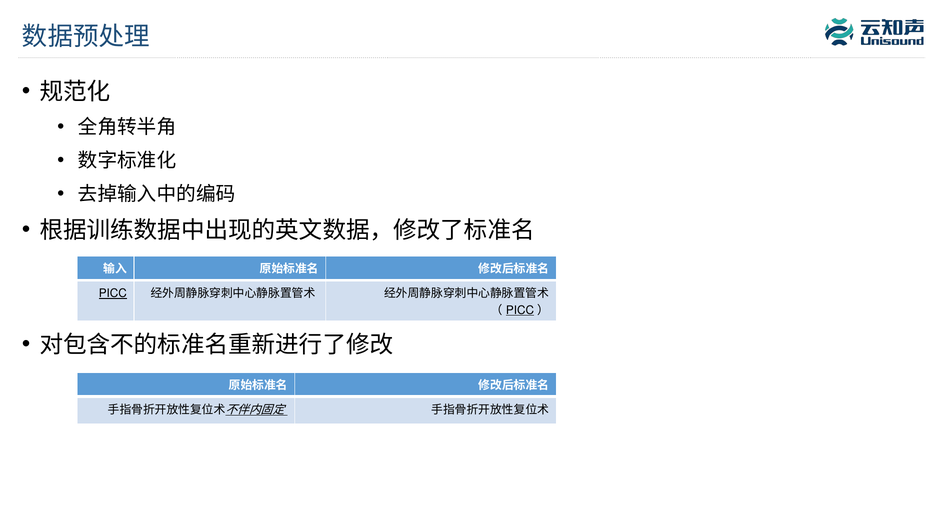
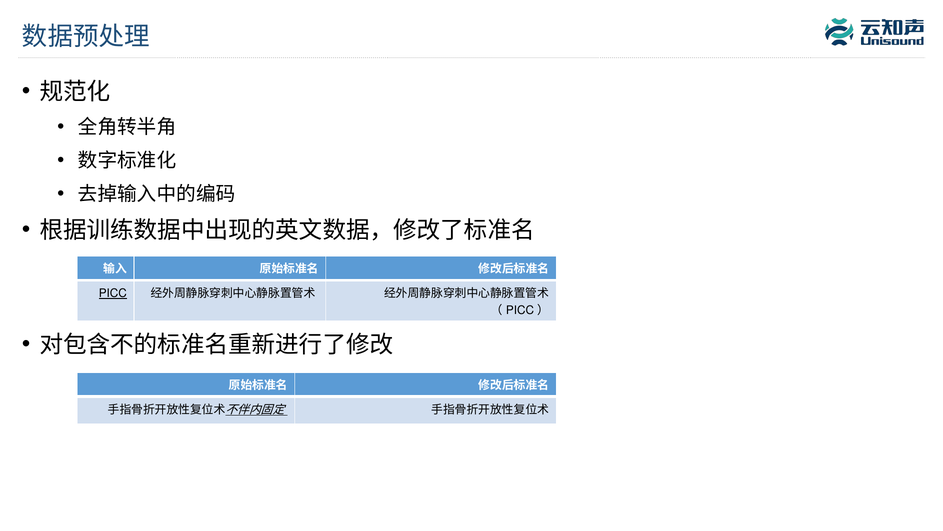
PICC at (520, 310) underline: present -> none
